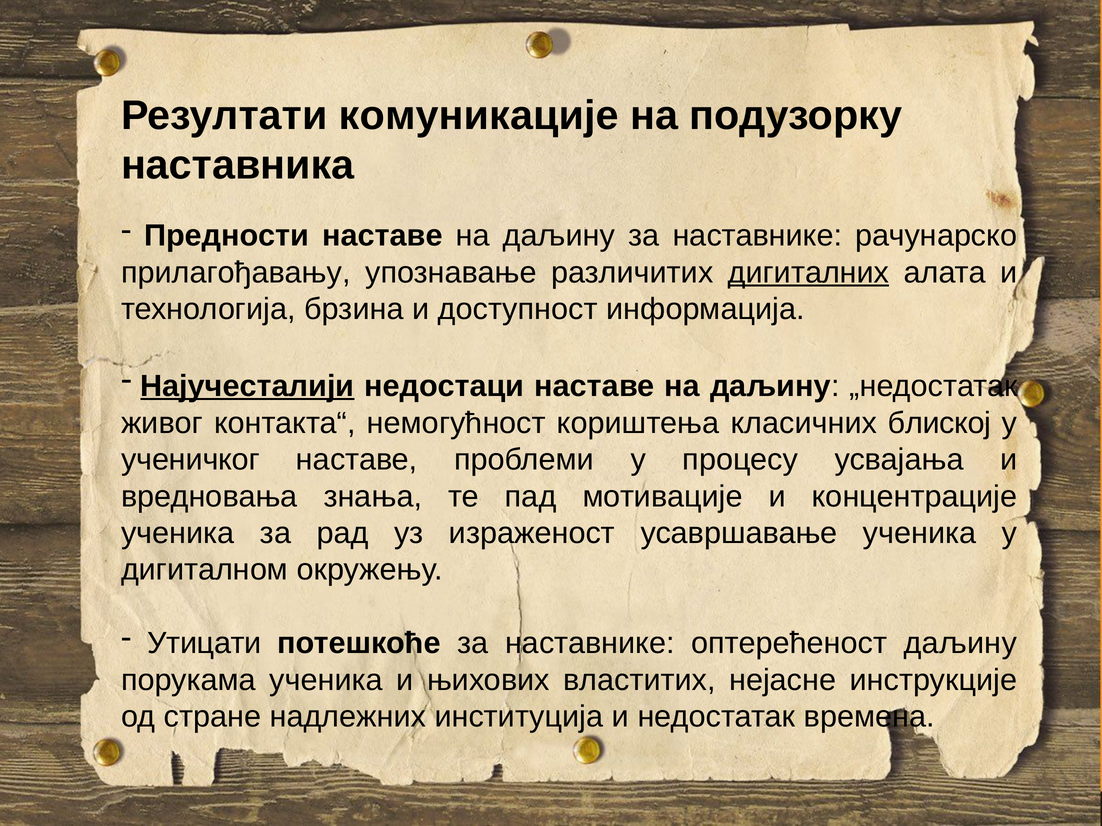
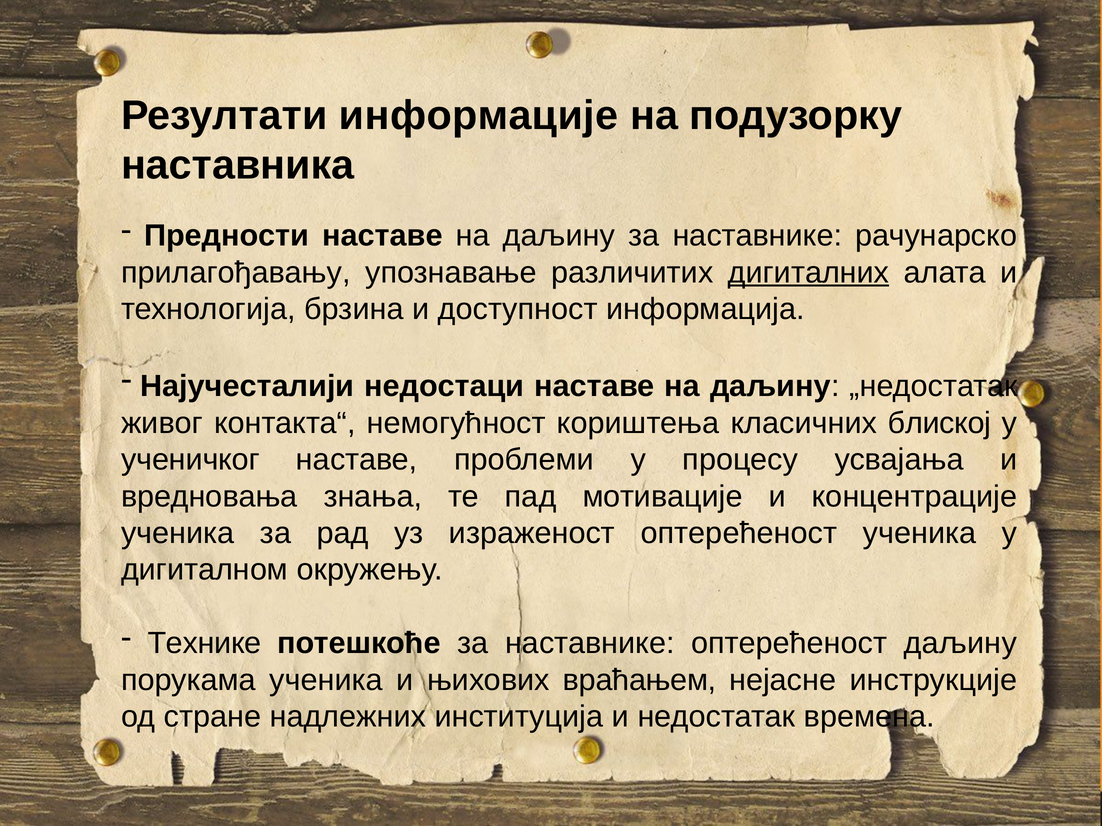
комуникације: комуникације -> информације
Најучесталији underline: present -> none
израженост усавршавање: усавршавање -> оптерећеност
Утицати: Утицати -> Технике
властитих: властитих -> враћањем
